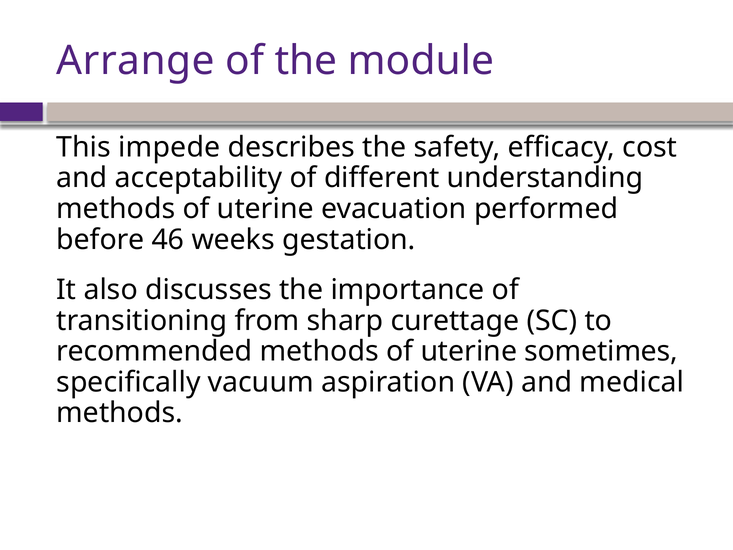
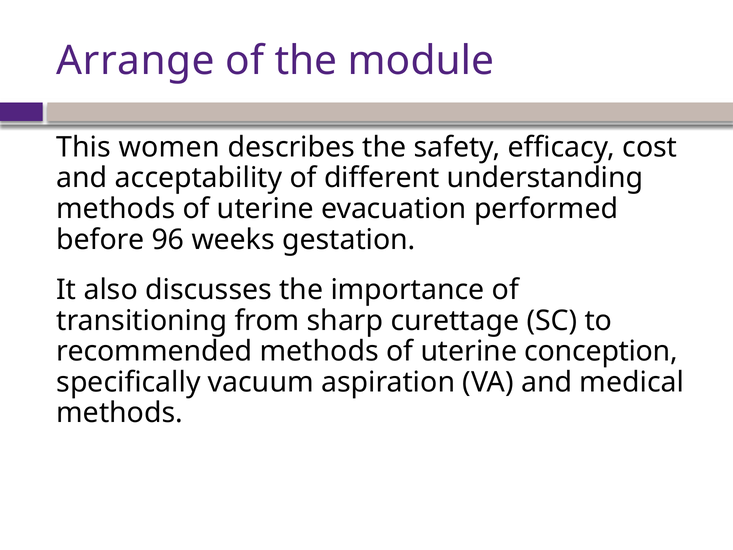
impede: impede -> women
46: 46 -> 96
sometimes: sometimes -> conception
